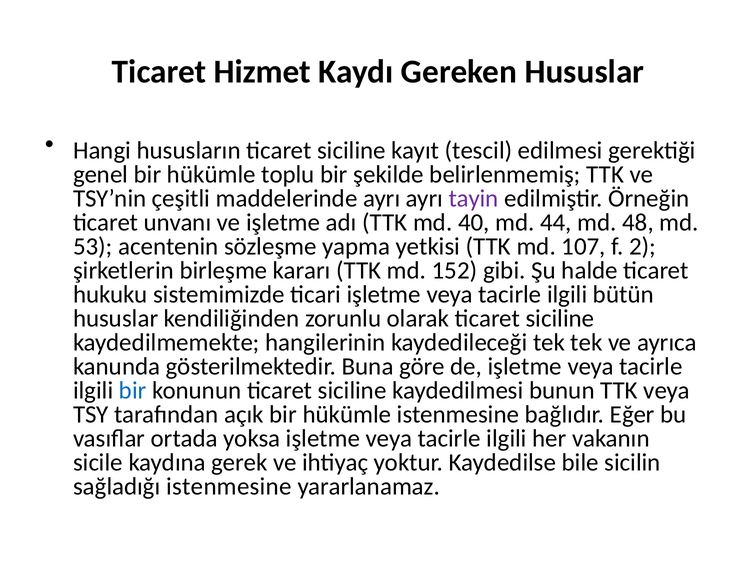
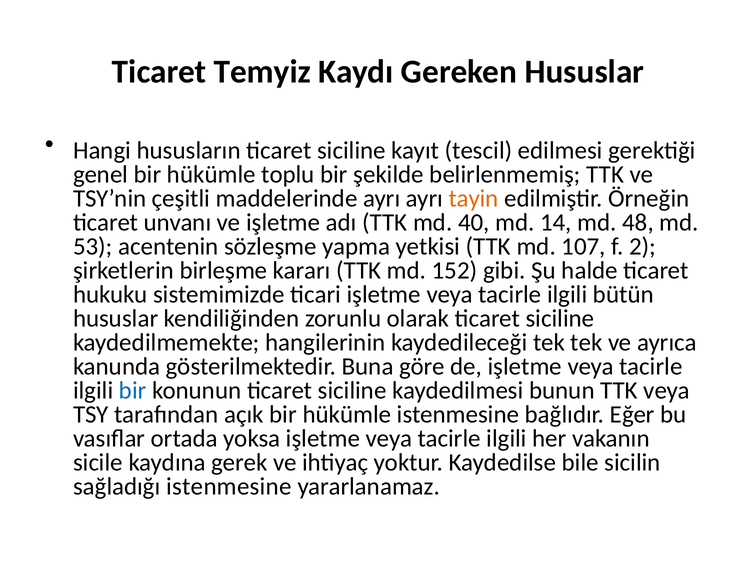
Hizmet: Hizmet -> Temyiz
tayin colour: purple -> orange
44: 44 -> 14
